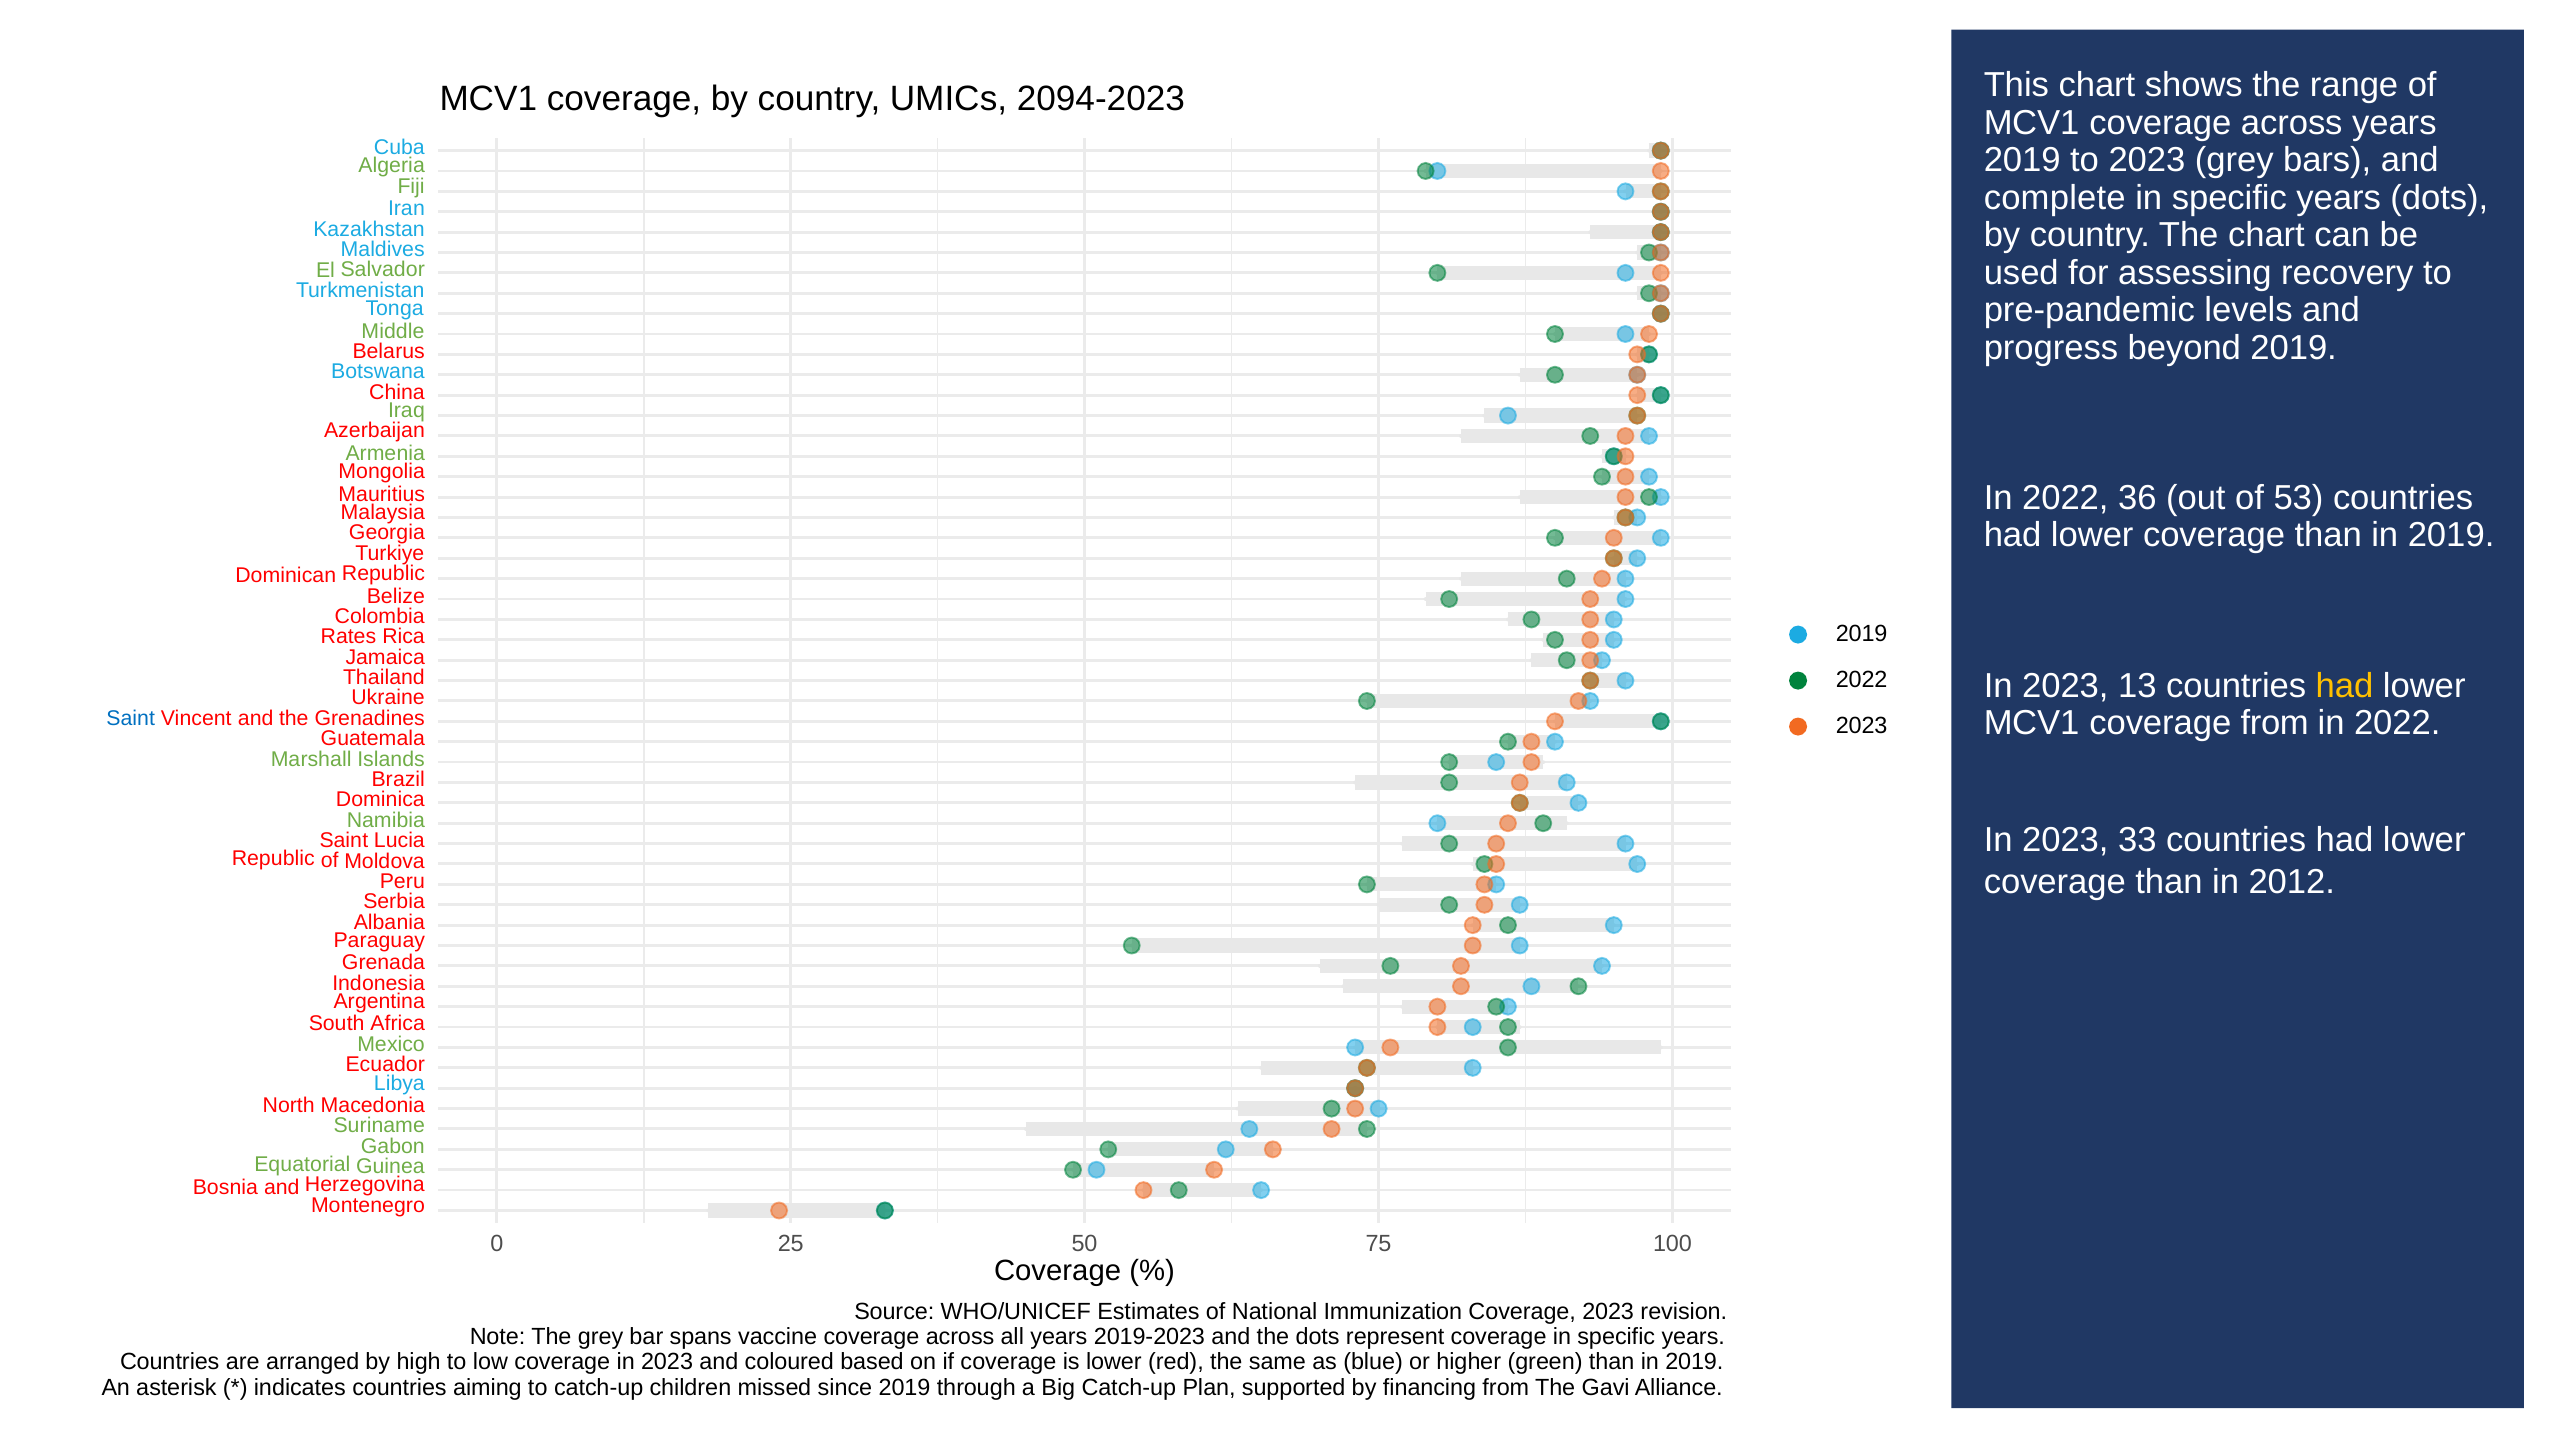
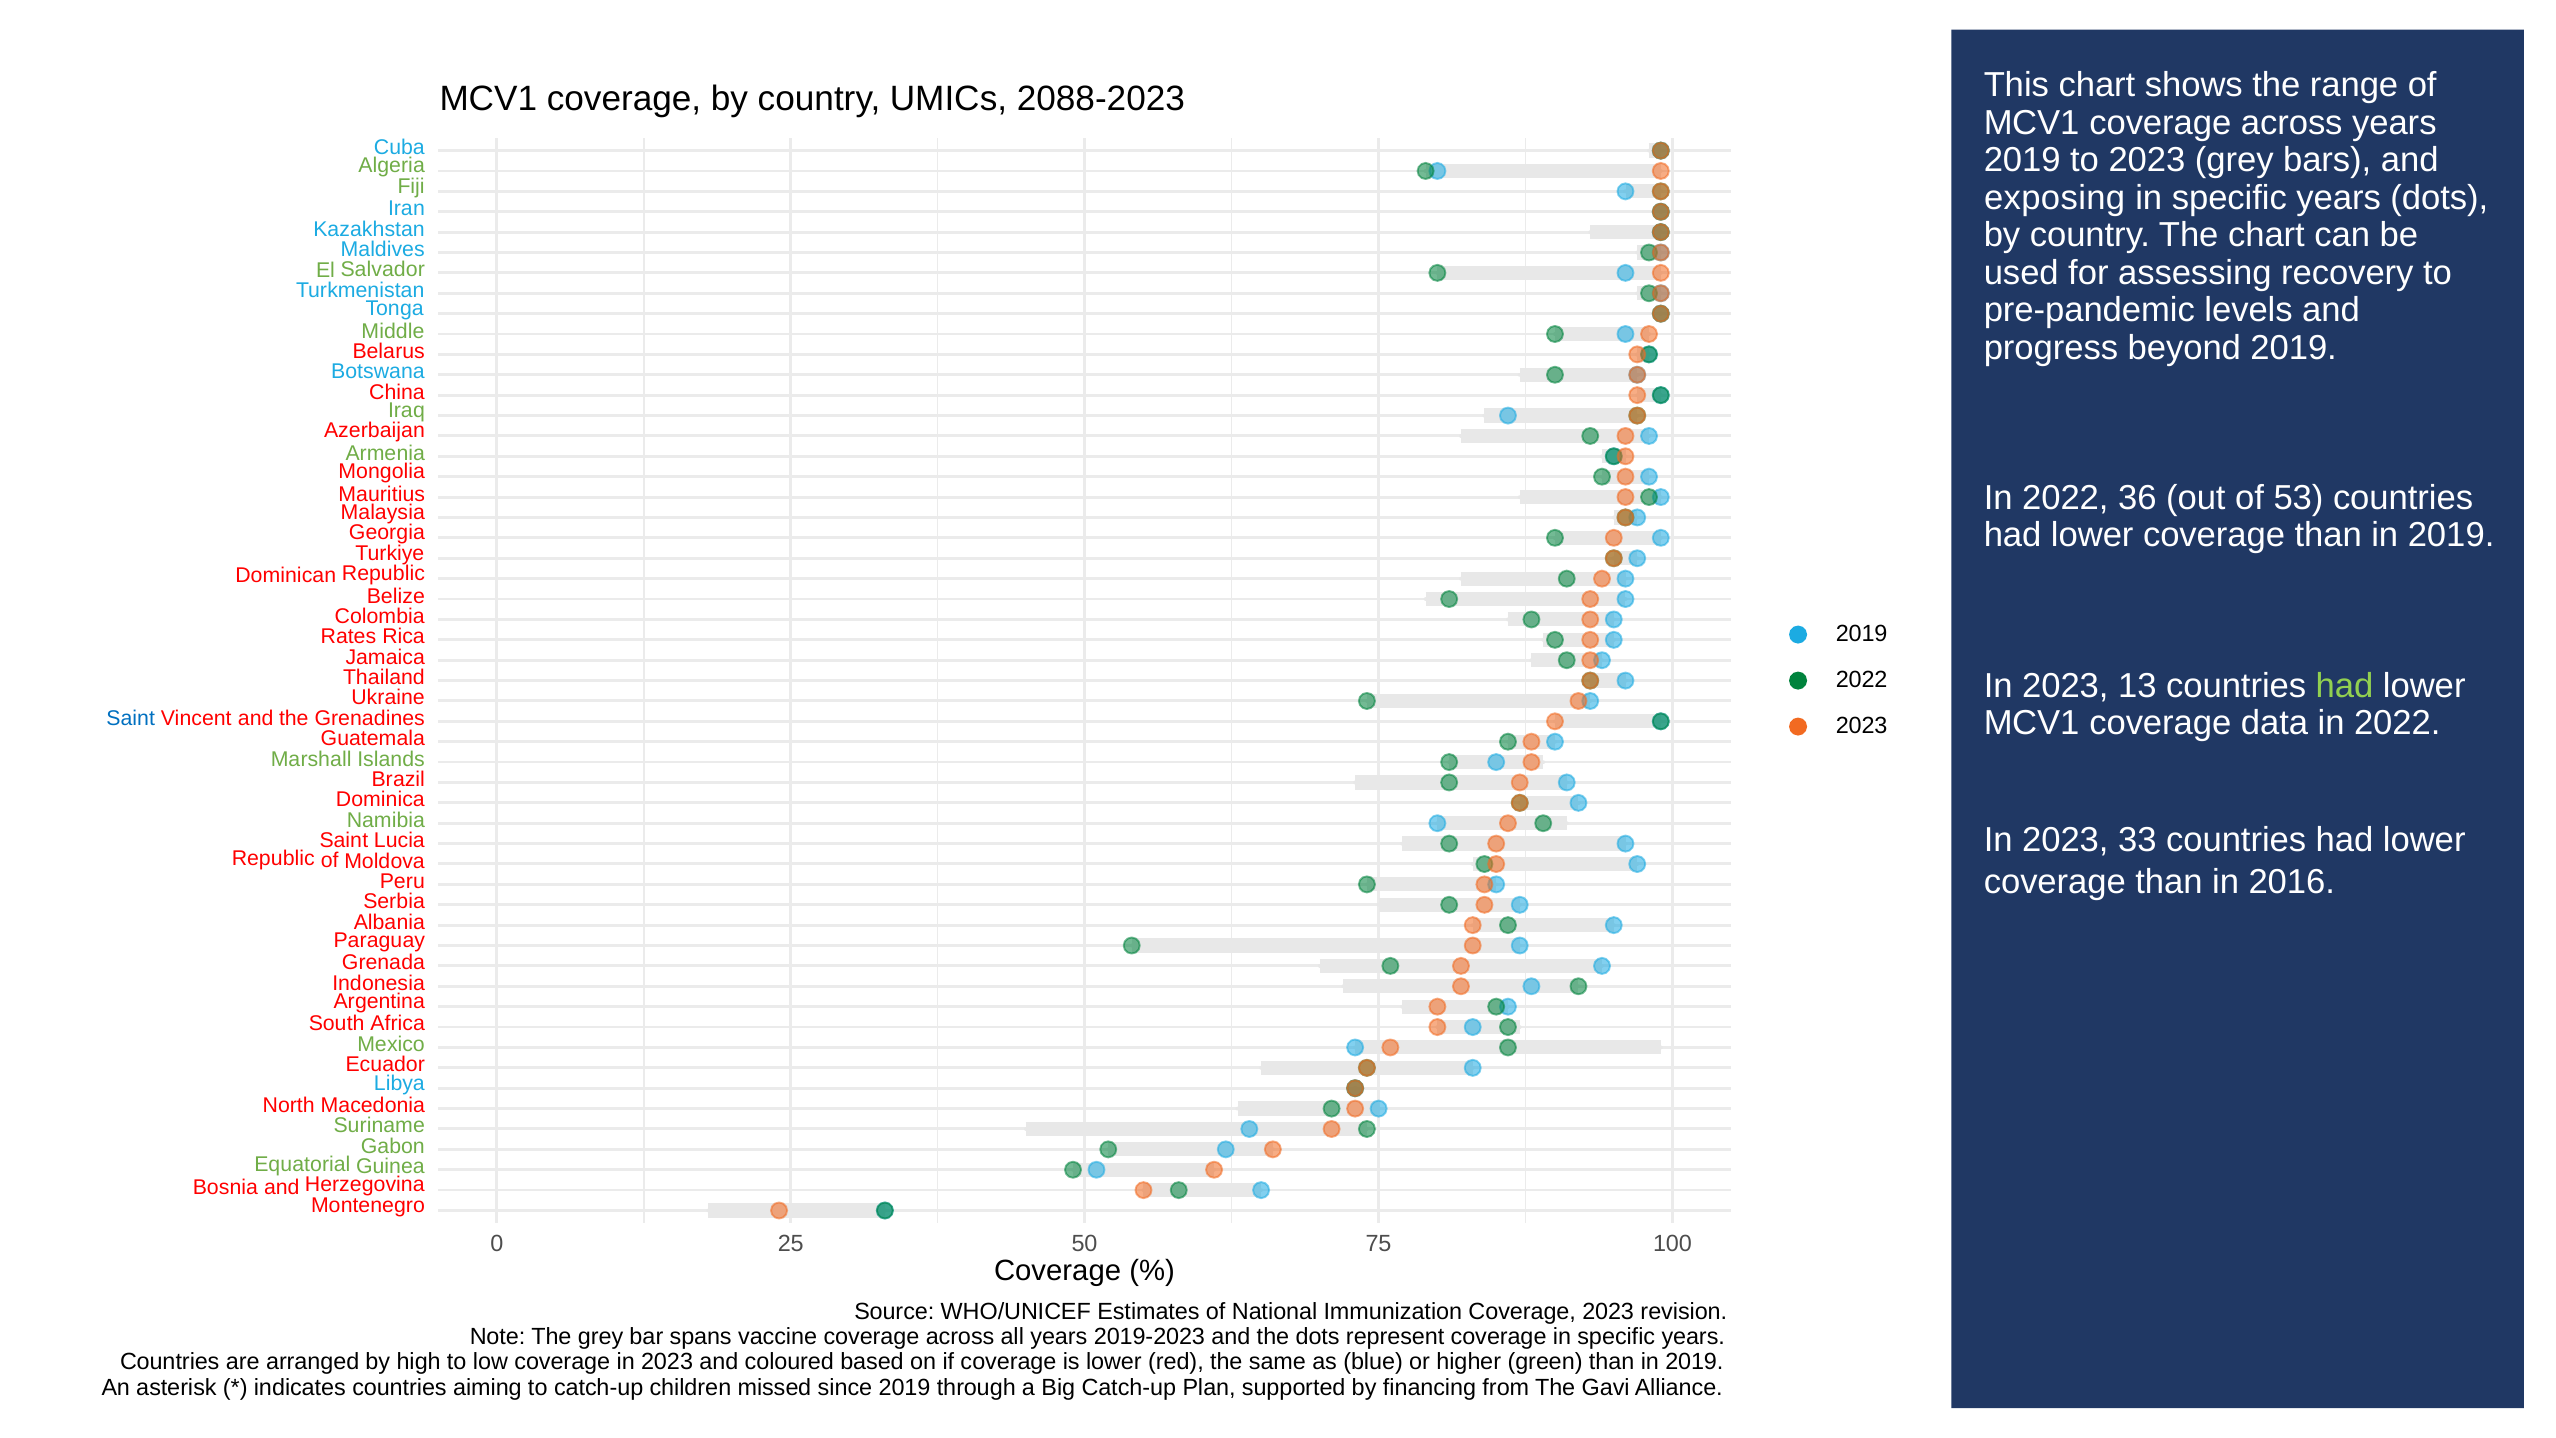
2094-2023: 2094-2023 -> 2088-2023
complete: complete -> exposing
had at (2345, 685) colour: yellow -> light green
coverage from: from -> data
2012: 2012 -> 2016
